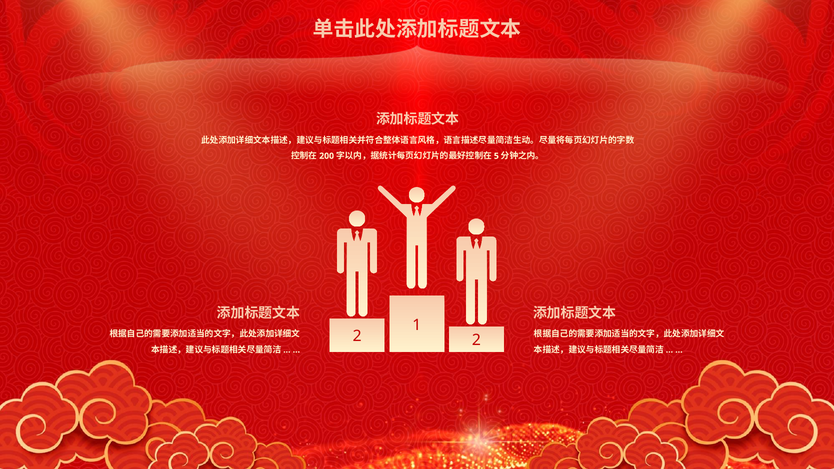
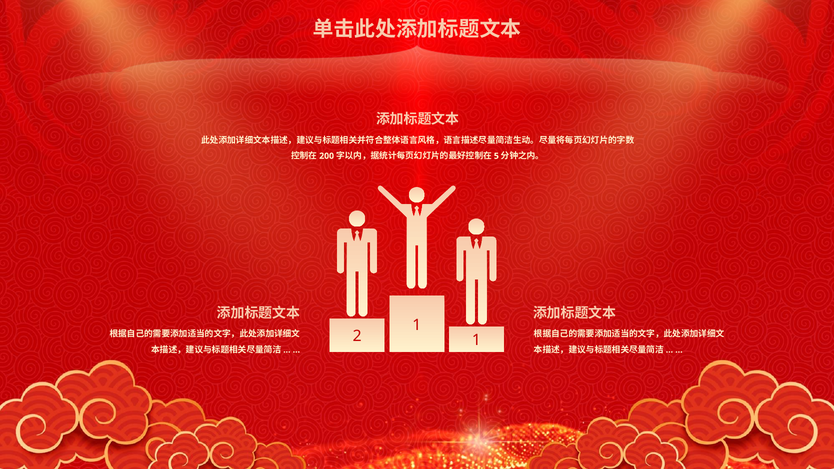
2 2: 2 -> 1
